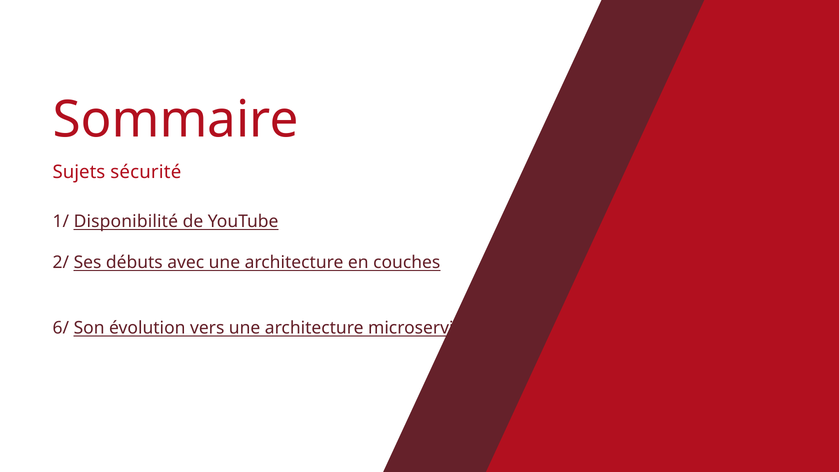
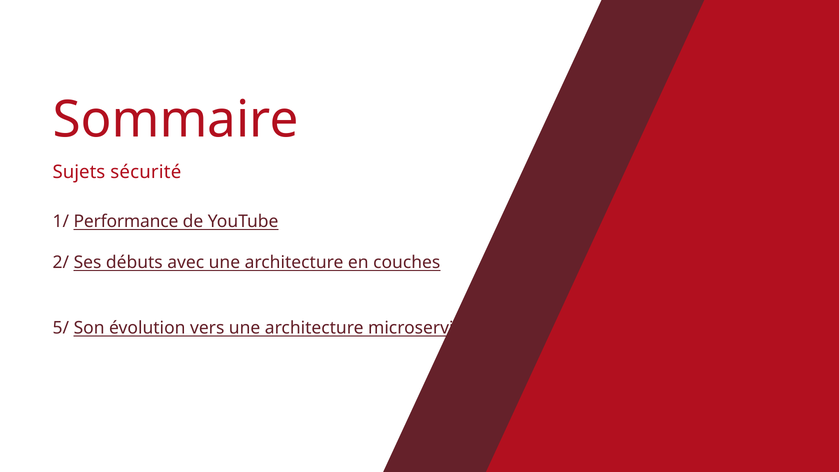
Disponibilité: Disponibilité -> Performance
6/: 6/ -> 5/
